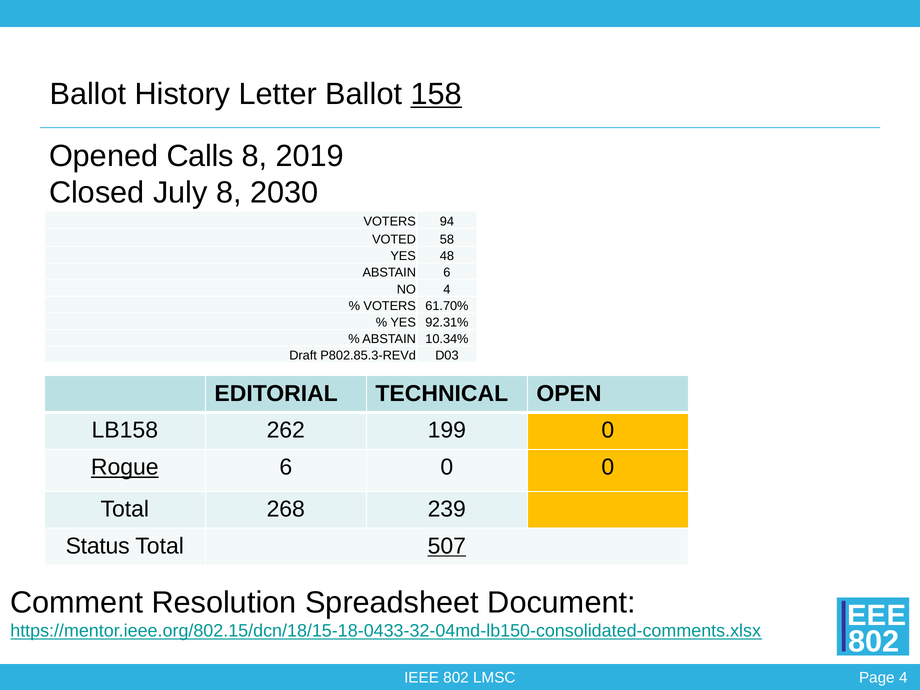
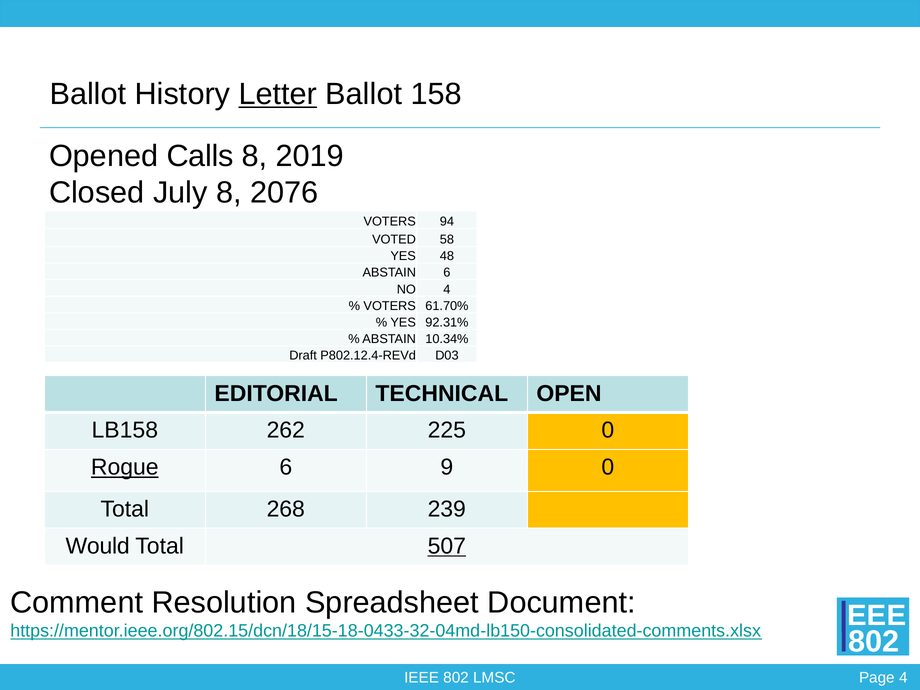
Letter underline: none -> present
158 underline: present -> none
2030: 2030 -> 2076
P802.85.3-REVd: P802.85.3-REVd -> P802.12.4-REVd
199: 199 -> 225
6 0: 0 -> 9
Status: Status -> Would
